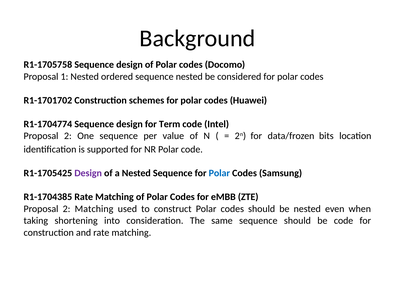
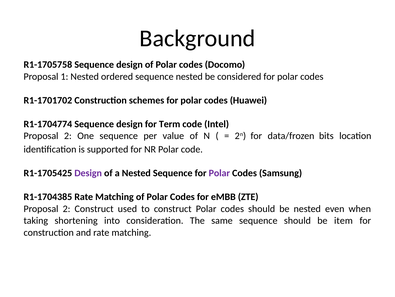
Polar at (219, 173) colour: blue -> purple
2 Matching: Matching -> Construct
be code: code -> item
